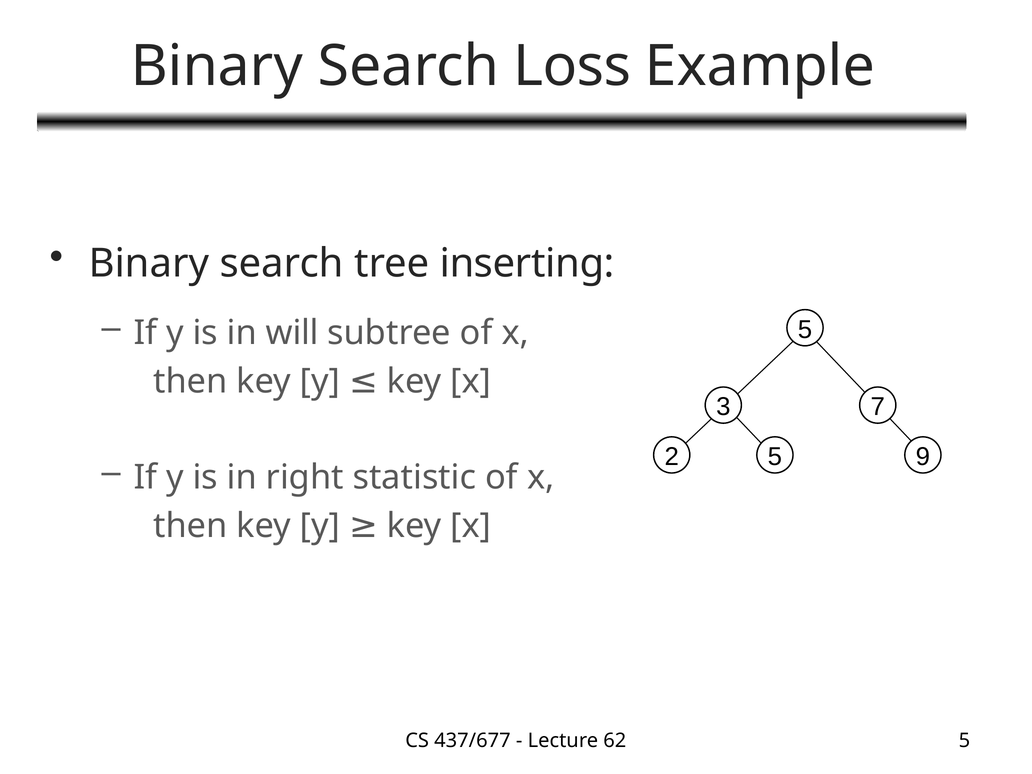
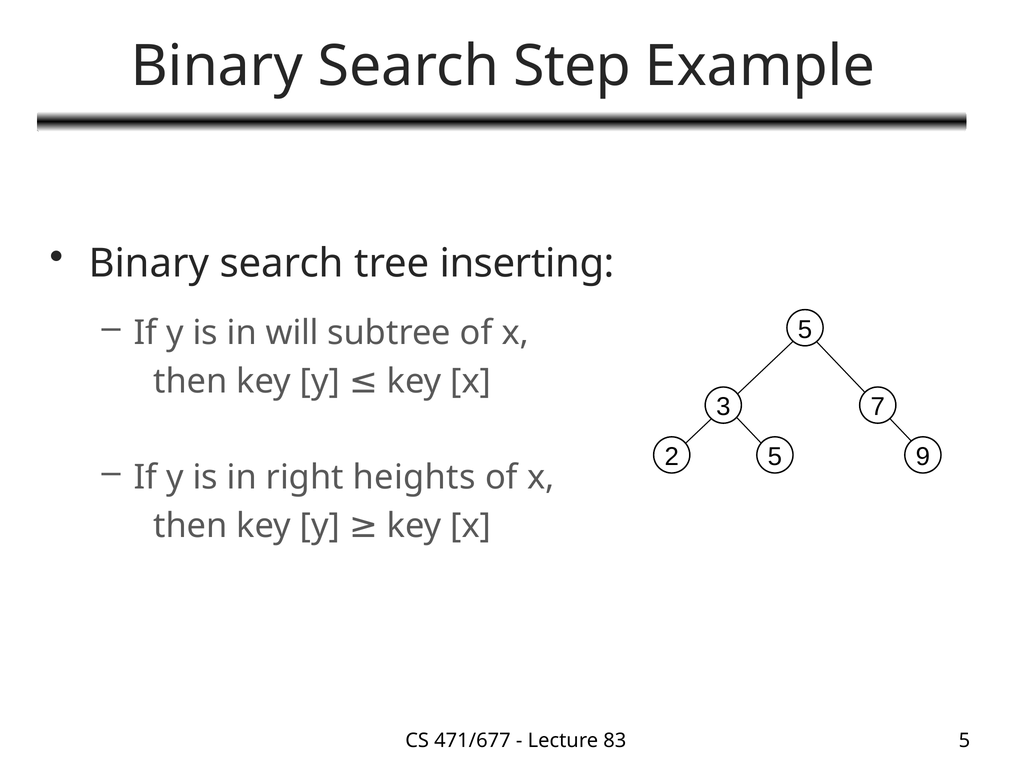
Loss: Loss -> Step
statistic: statistic -> heights
437/677: 437/677 -> 471/677
62: 62 -> 83
